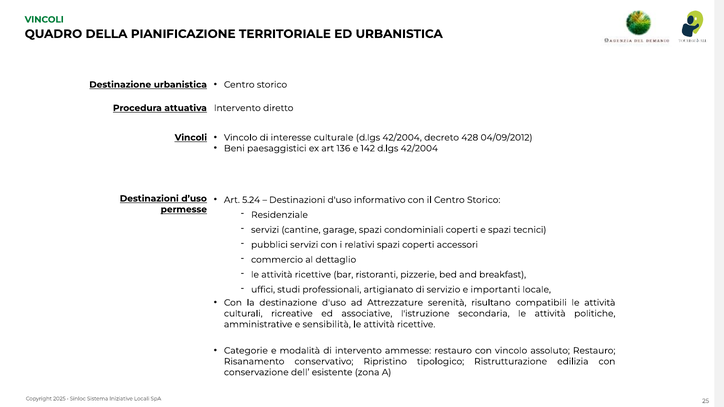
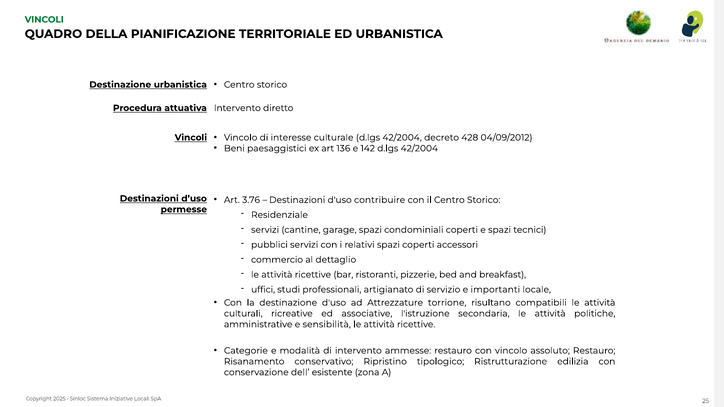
5.24: 5.24 -> 3.76
informativo: informativo -> contribuire
serenità: serenità -> torrione
